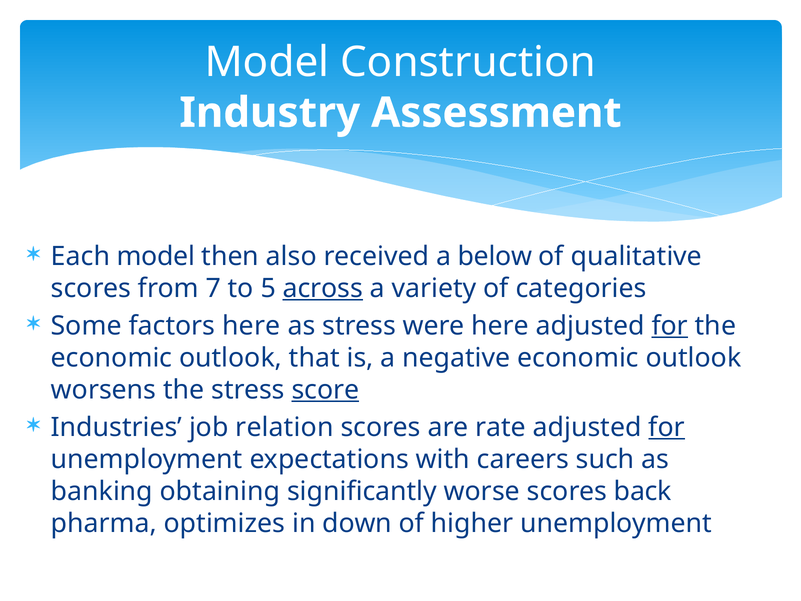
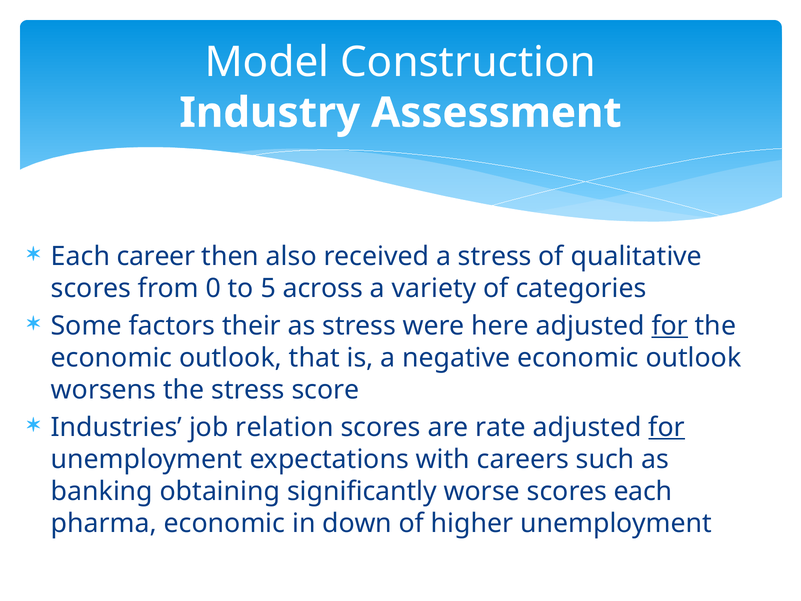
Each model: model -> career
a below: below -> stress
7: 7 -> 0
across underline: present -> none
factors here: here -> their
score underline: present -> none
scores back: back -> each
pharma optimizes: optimizes -> economic
